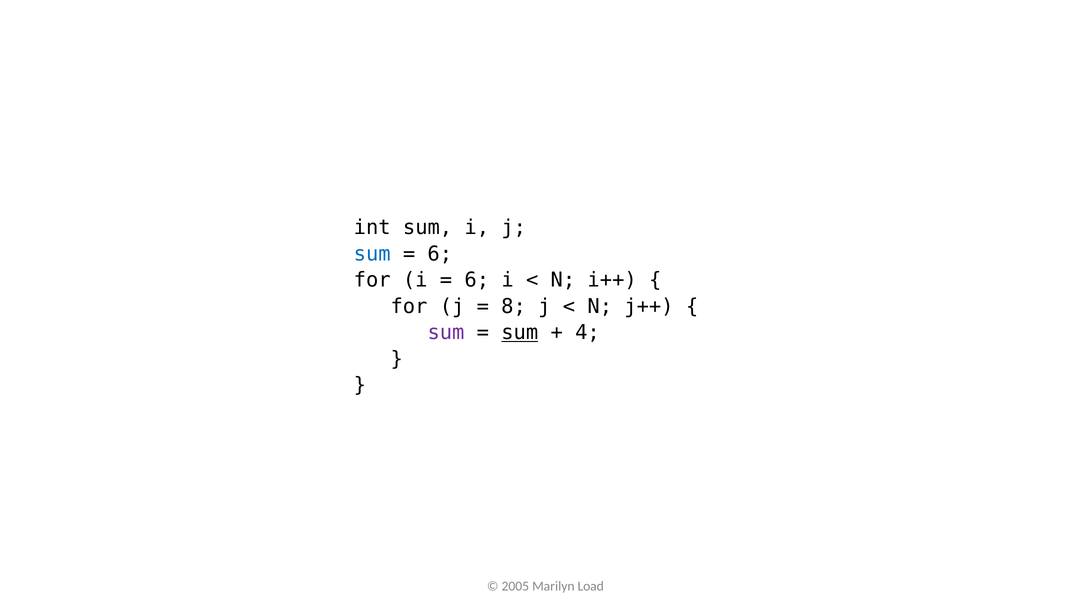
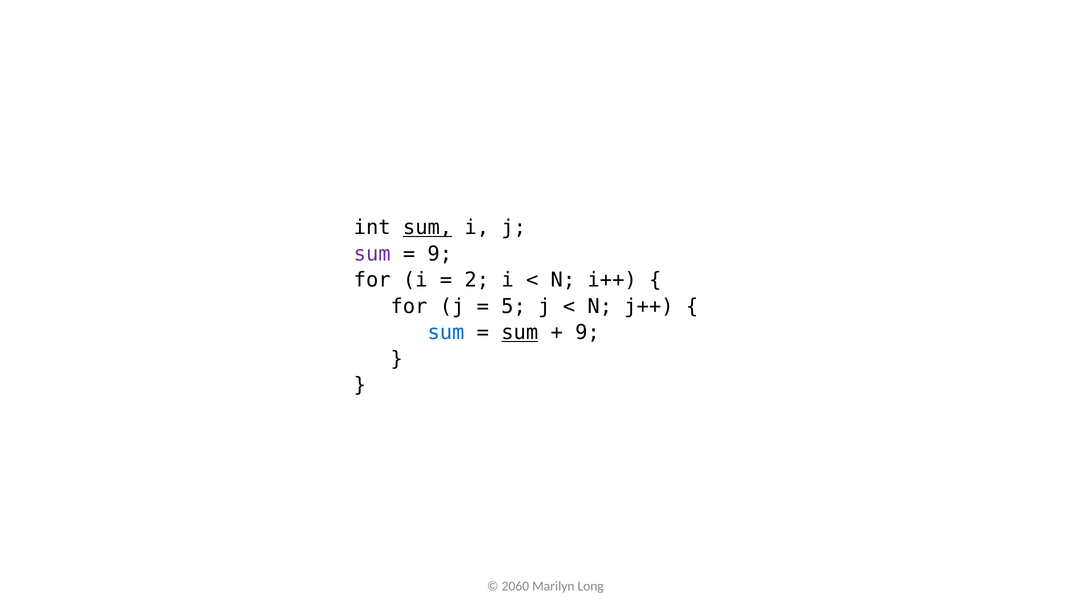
sum at (428, 227) underline: none -> present
sum at (372, 254) colour: blue -> purple
6 at (440, 254): 6 -> 9
6 at (477, 280): 6 -> 2
8: 8 -> 5
sum at (446, 332) colour: purple -> blue
4 at (587, 332): 4 -> 9
2005: 2005 -> 2060
Load: Load -> Long
